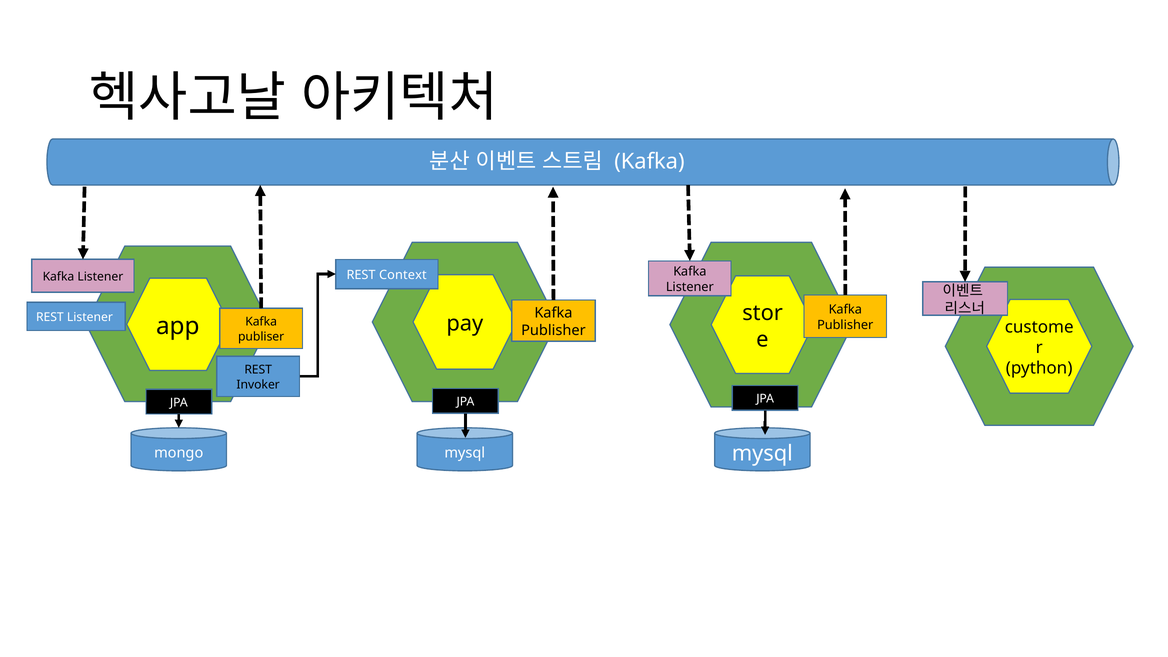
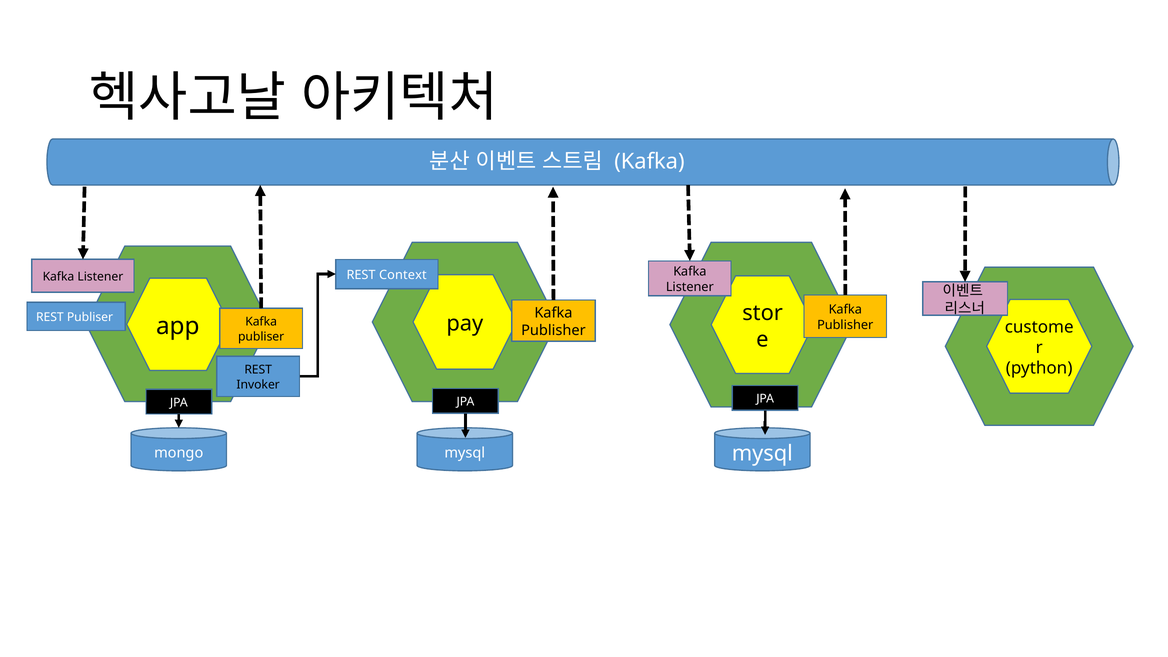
REST Listener: Listener -> Publiser
